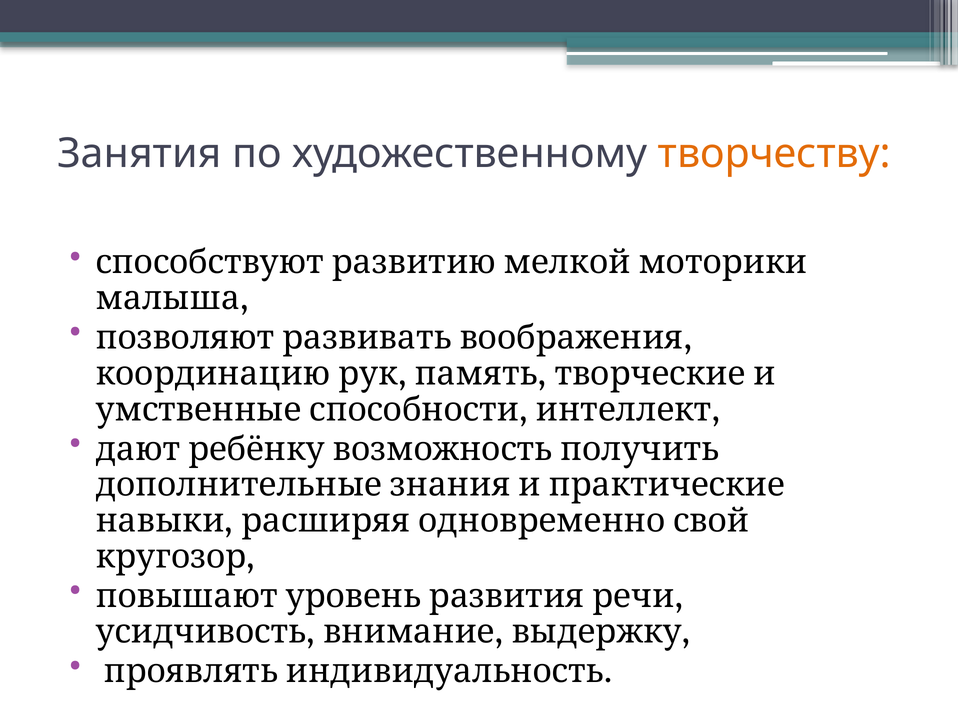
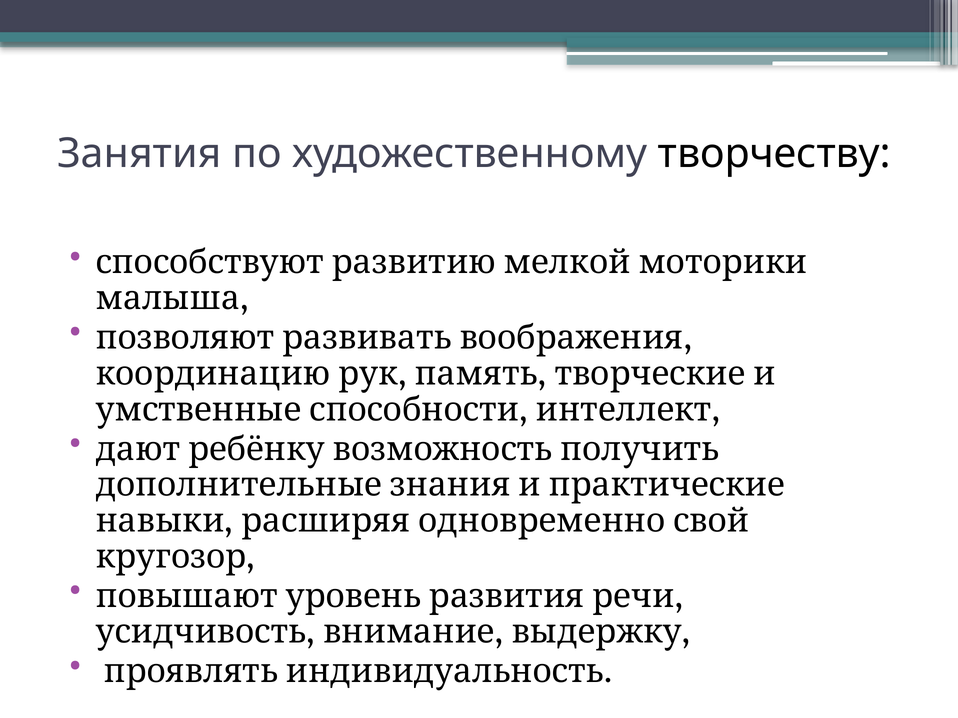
творчеству colour: orange -> black
